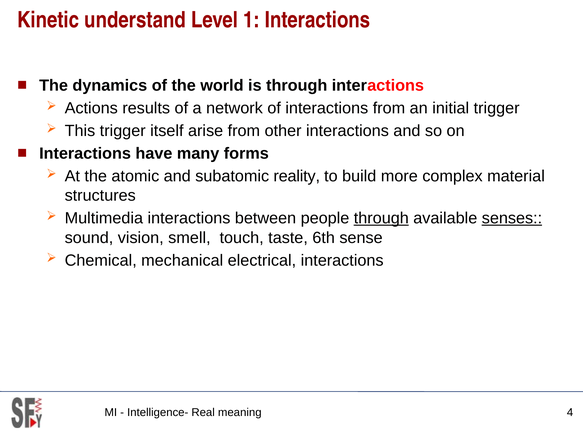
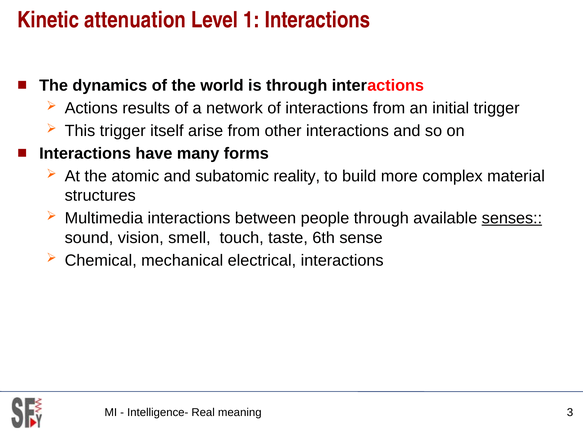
understand: understand -> attenuation
through at (381, 218) underline: present -> none
4: 4 -> 3
